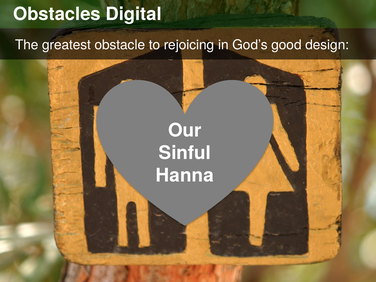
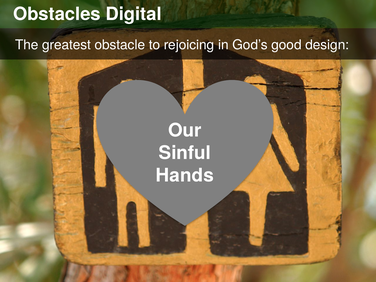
Hanna: Hanna -> Hands
